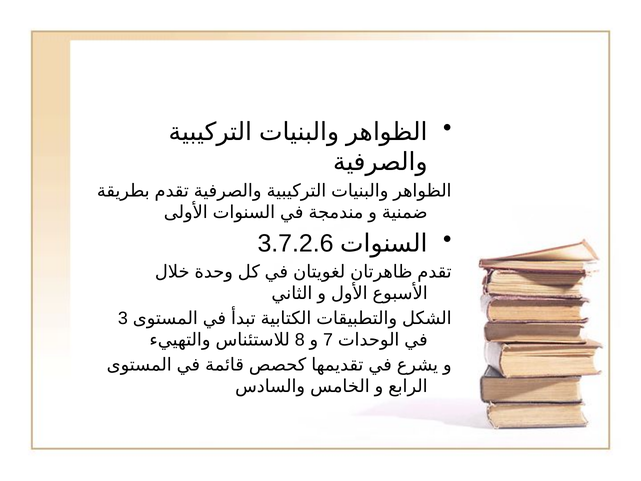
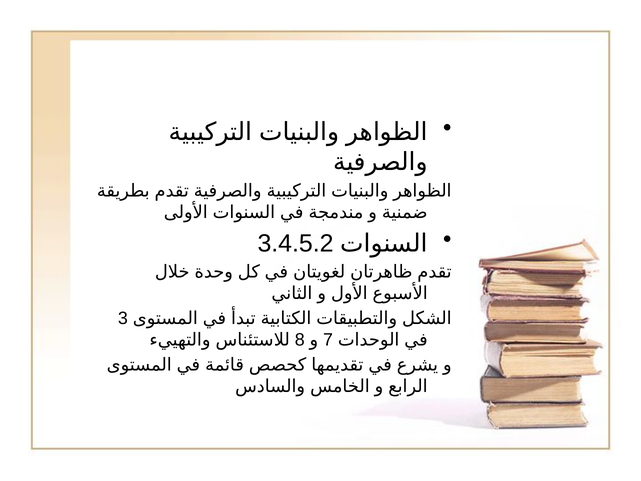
3.7.2.6: 3.7.2.6 -> 3.4.5.2
